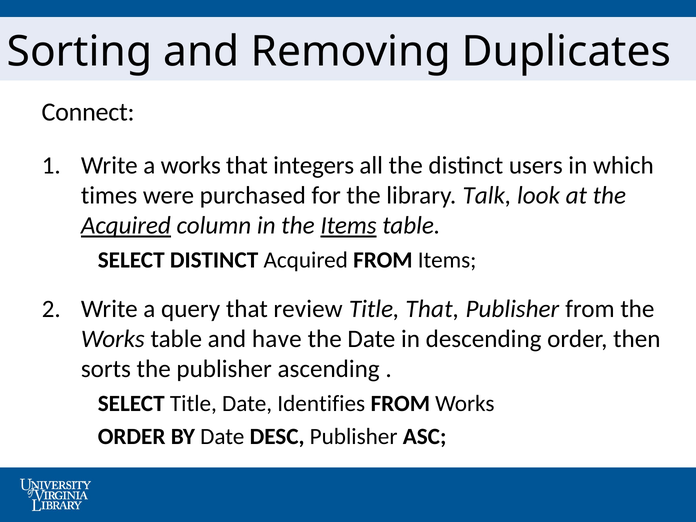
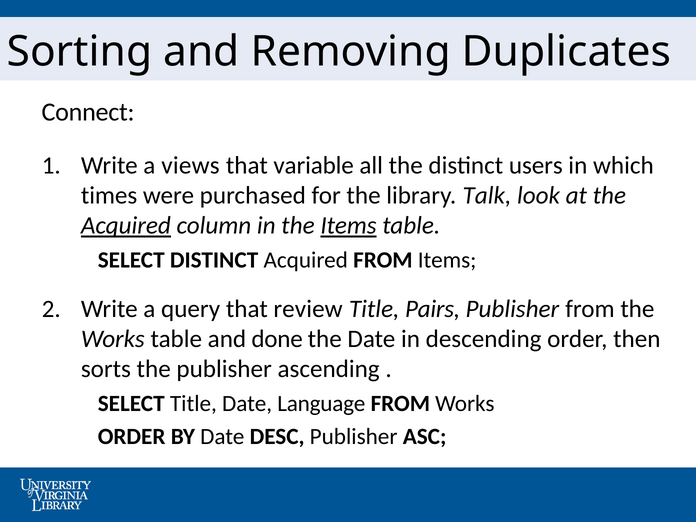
a works: works -> views
integers: integers -> variable
Title That: That -> Pairs
have: have -> done
Identifies: Identifies -> Language
